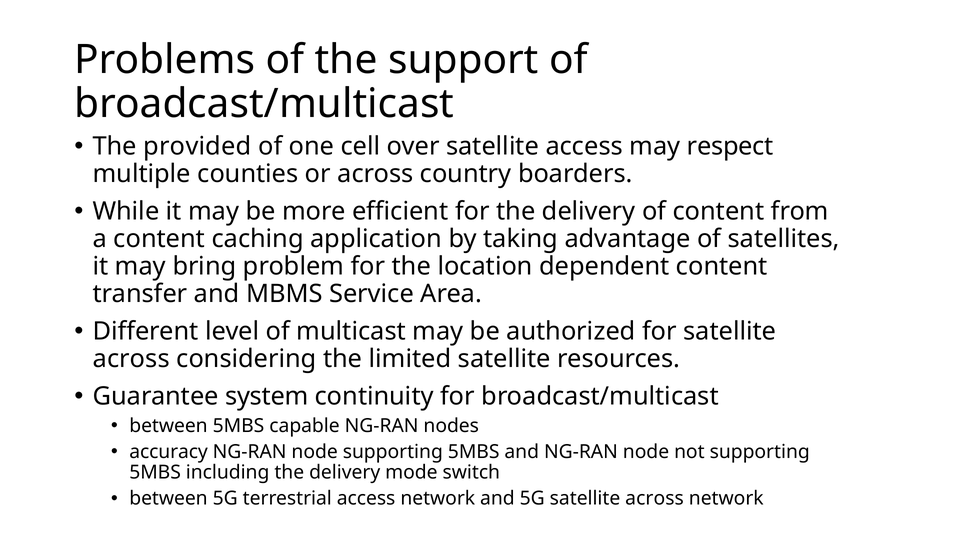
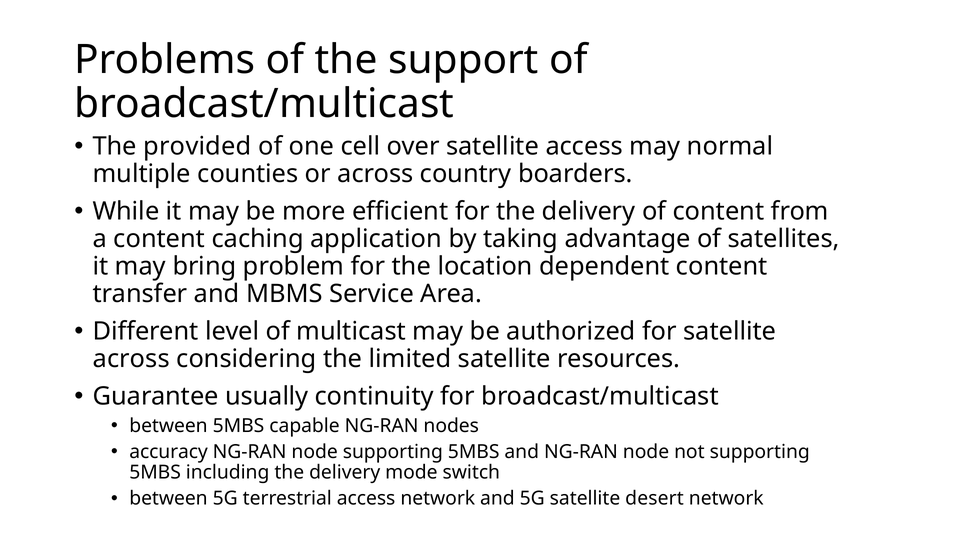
respect: respect -> normal
system: system -> usually
5G satellite across: across -> desert
